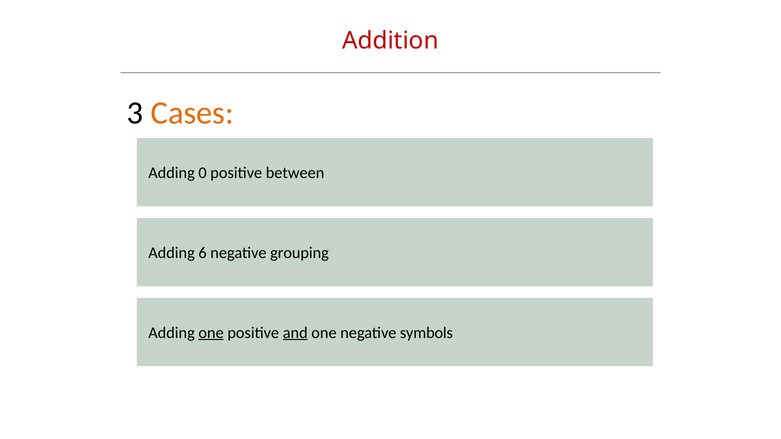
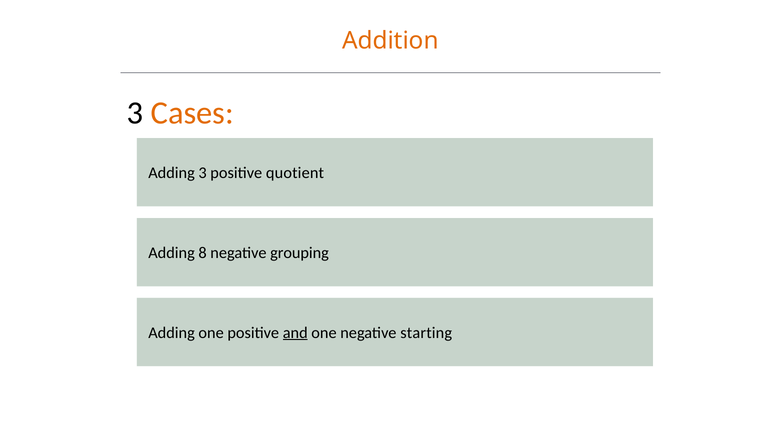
Addition colour: red -> orange
Adding 0: 0 -> 3
between: between -> quotient
6: 6 -> 8
one at (211, 333) underline: present -> none
symbols: symbols -> starting
